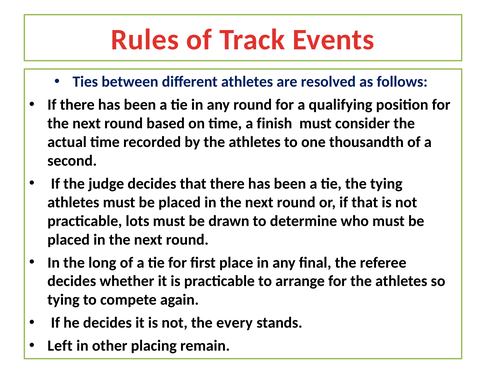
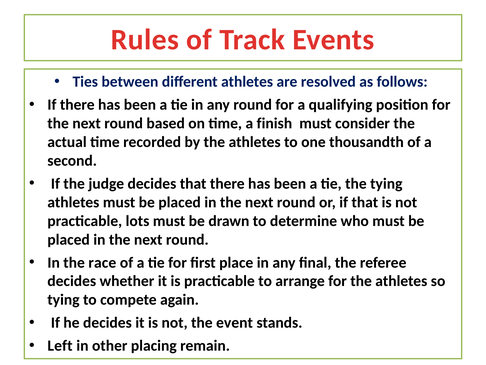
long: long -> race
every: every -> event
